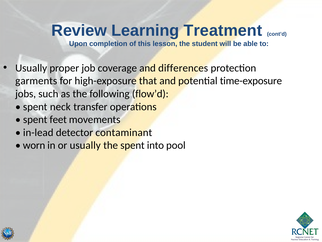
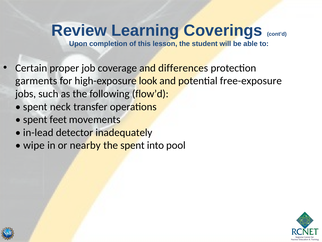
Treatment: Treatment -> Coverings
Usually at (31, 68): Usually -> Certain
that: that -> look
time-exposure: time-exposure -> free-exposure
contaminant: contaminant -> inadequately
worn: worn -> wipe
or usually: usually -> nearby
